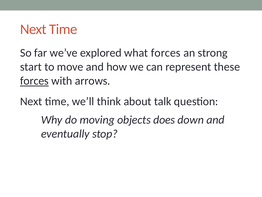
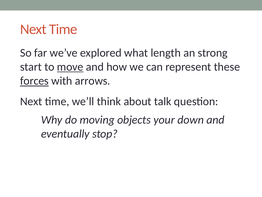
what forces: forces -> length
move underline: none -> present
does: does -> your
